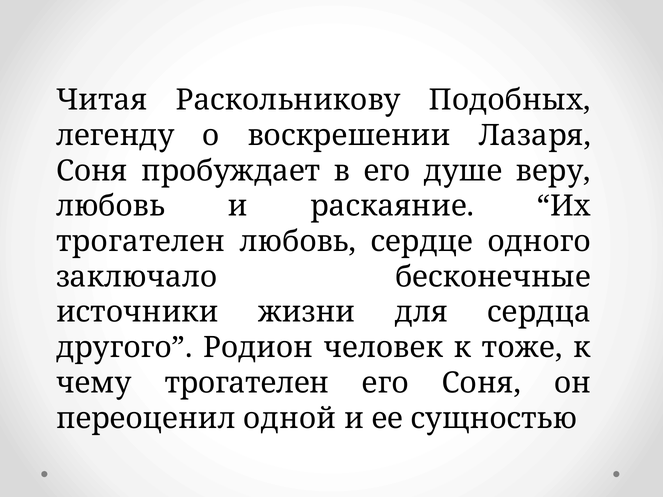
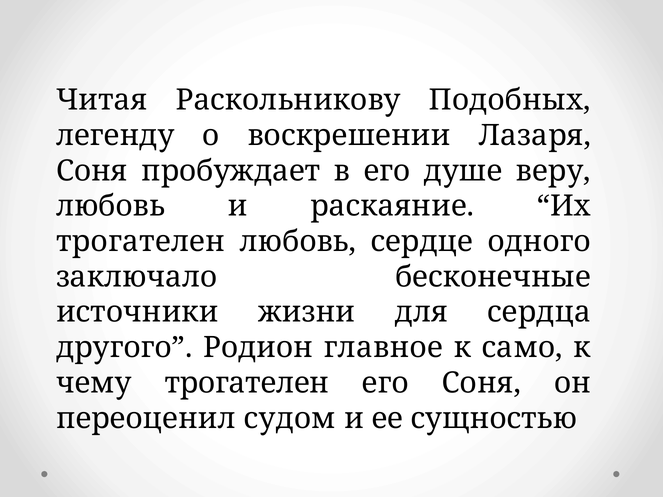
человек: человек -> главное
тоже: тоже -> само
одной: одной -> судом
